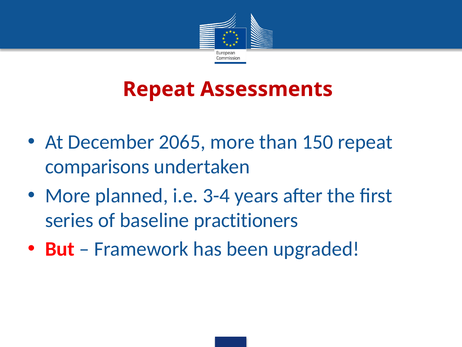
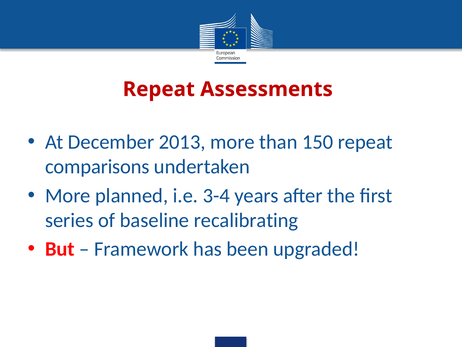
2065: 2065 -> 2013
practitioners: practitioners -> recalibrating
